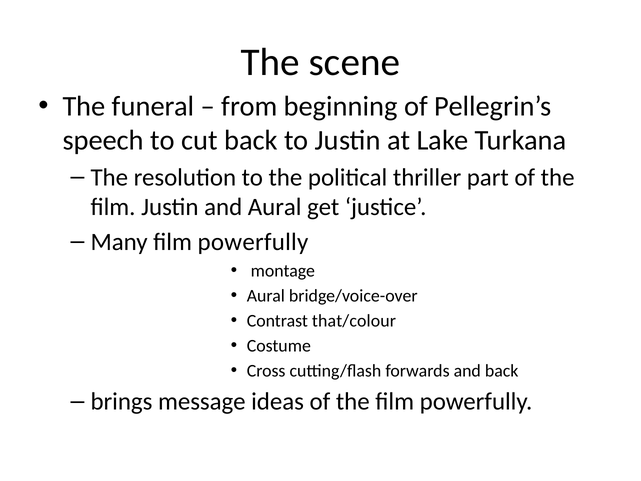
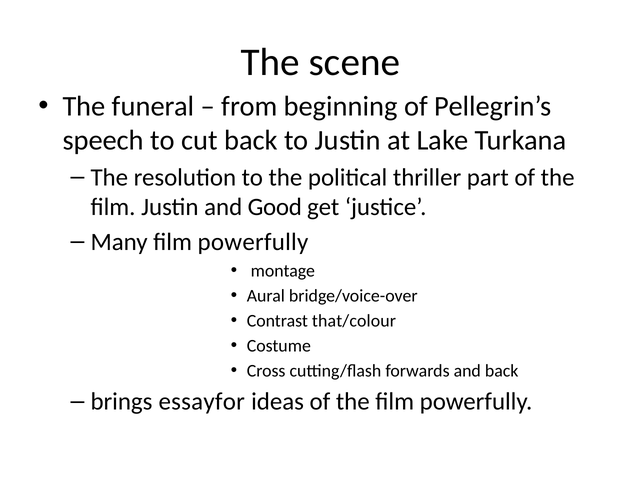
and Aural: Aural -> Good
message: message -> essayfor
